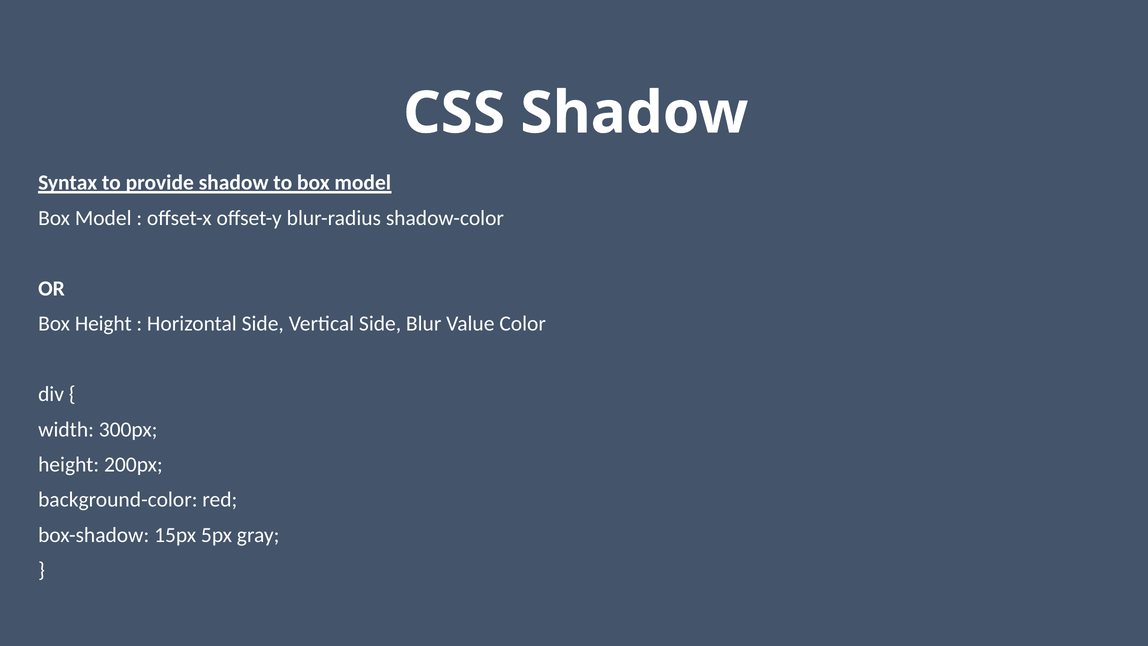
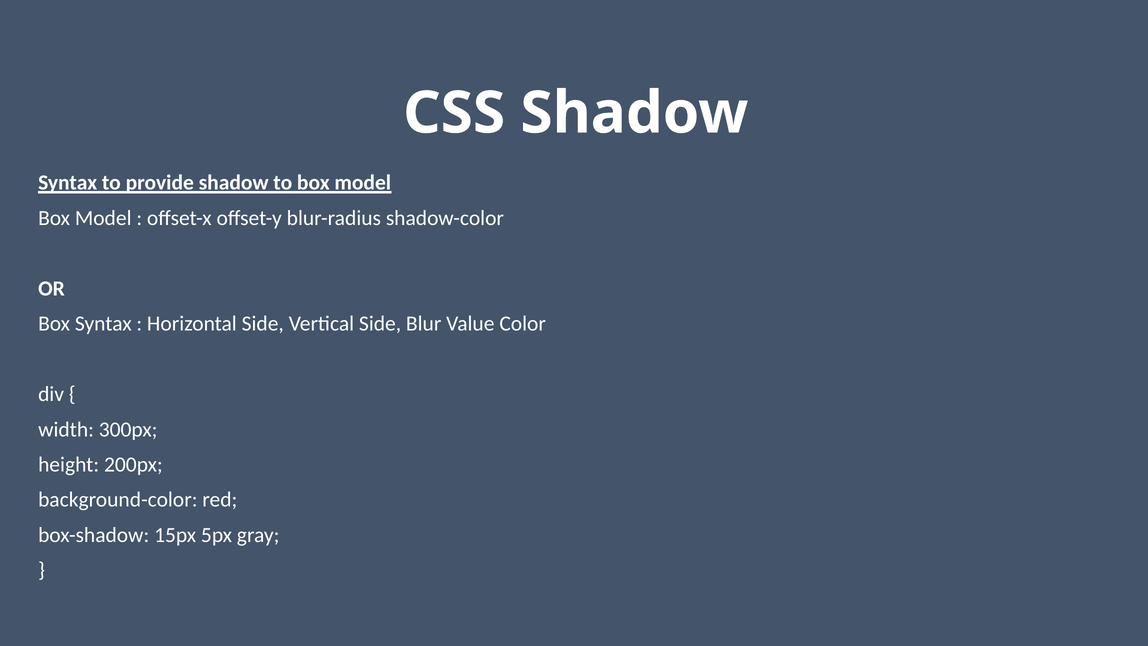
Box Height: Height -> Syntax
